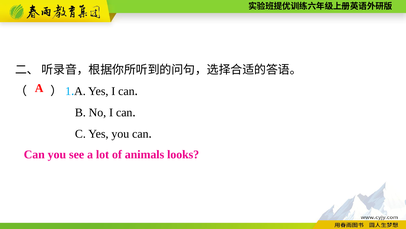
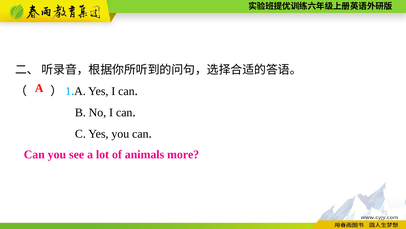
looks: looks -> more
